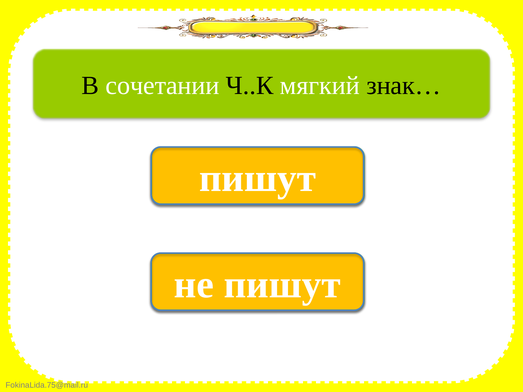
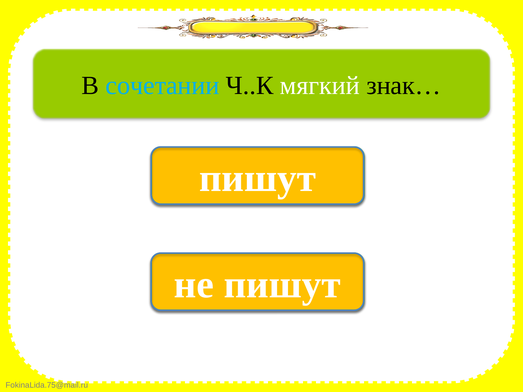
сочетании colour: white -> light blue
